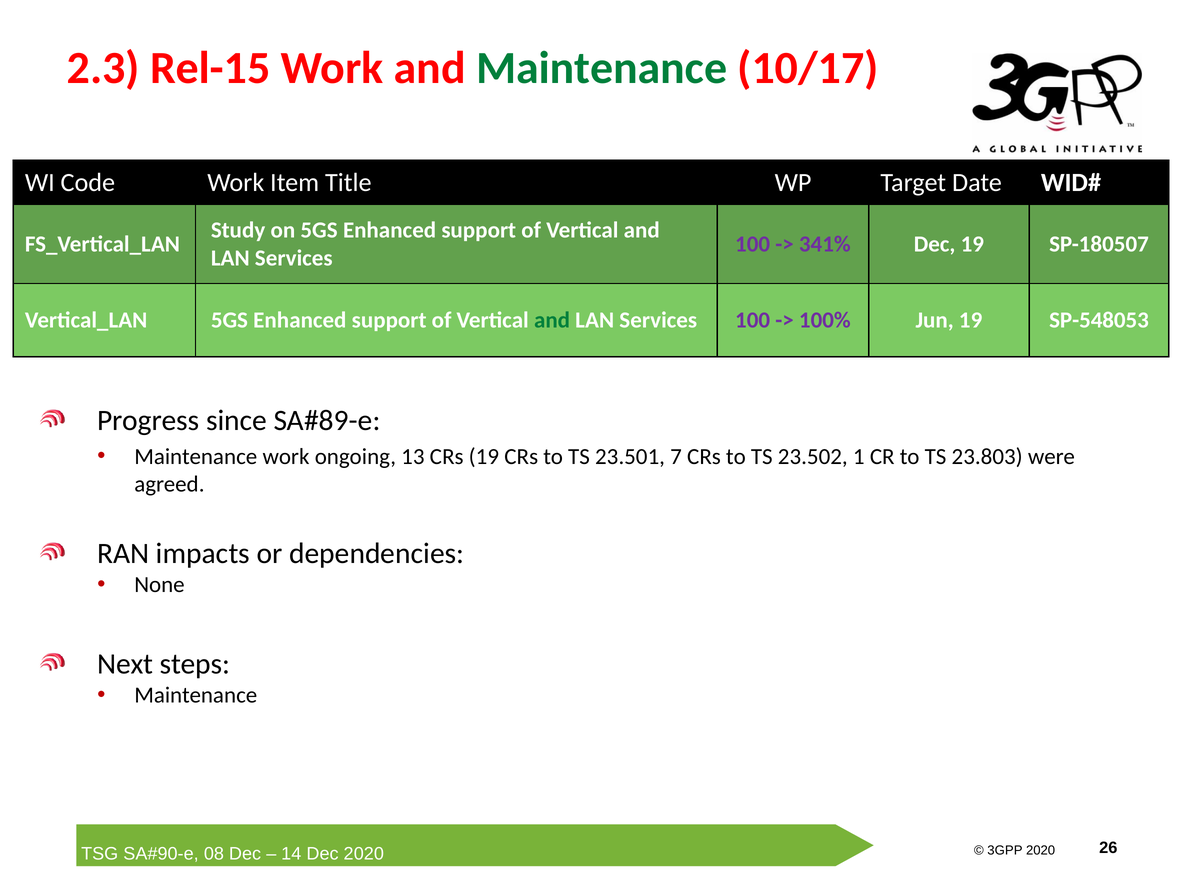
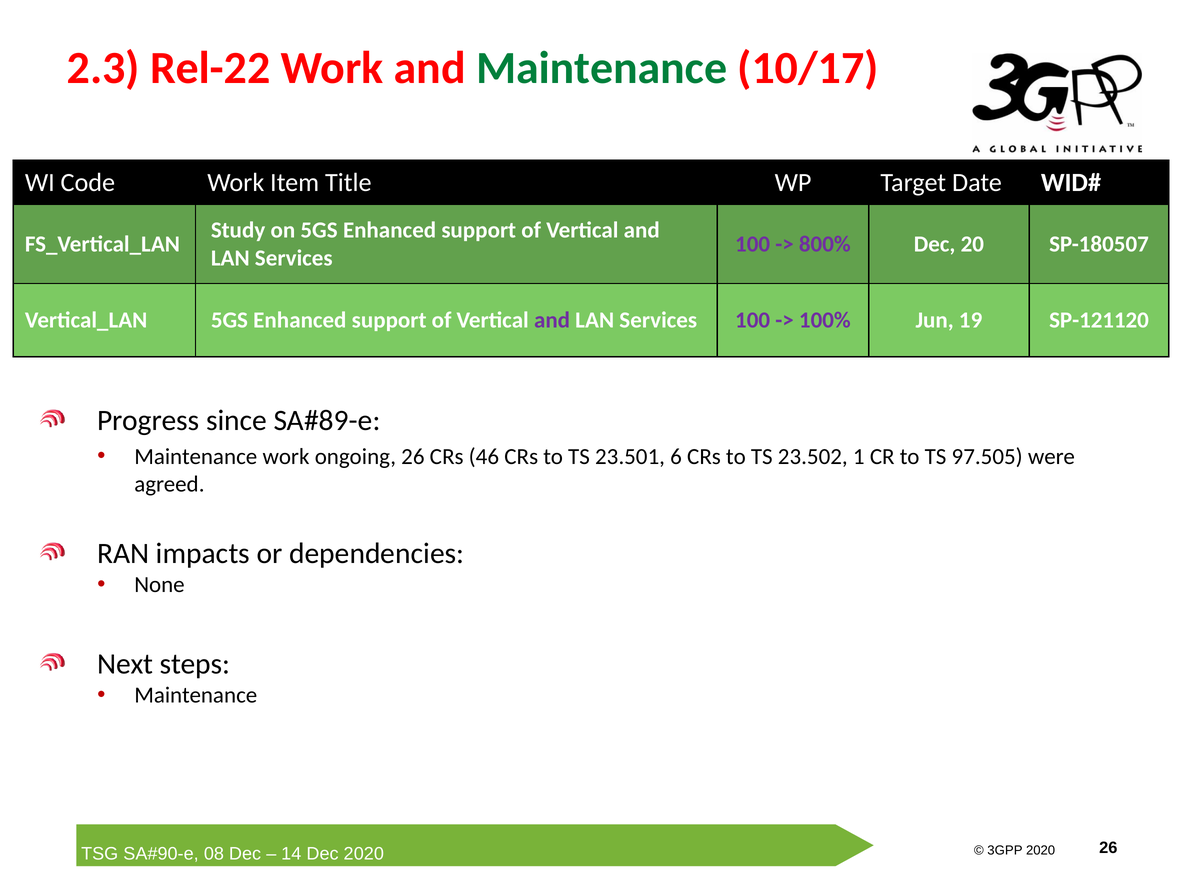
Rel-15: Rel-15 -> Rel-22
341%: 341% -> 800%
Dec 19: 19 -> 20
and at (552, 320) colour: green -> purple
SP-548053: SP-548053 -> SP-121120
ongoing 13: 13 -> 26
CRs 19: 19 -> 46
7: 7 -> 6
23.803: 23.803 -> 97.505
